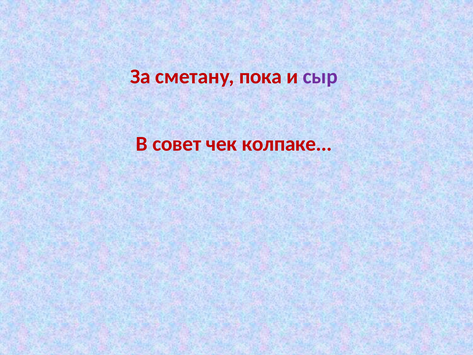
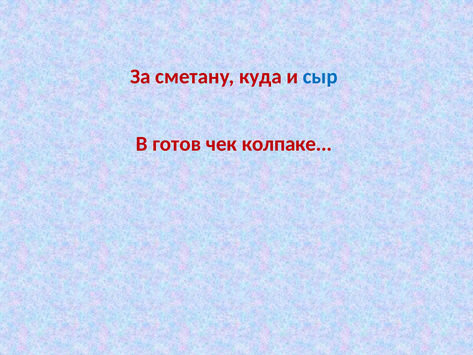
пока: пока -> куда
сыр colour: purple -> blue
совет: совет -> готов
